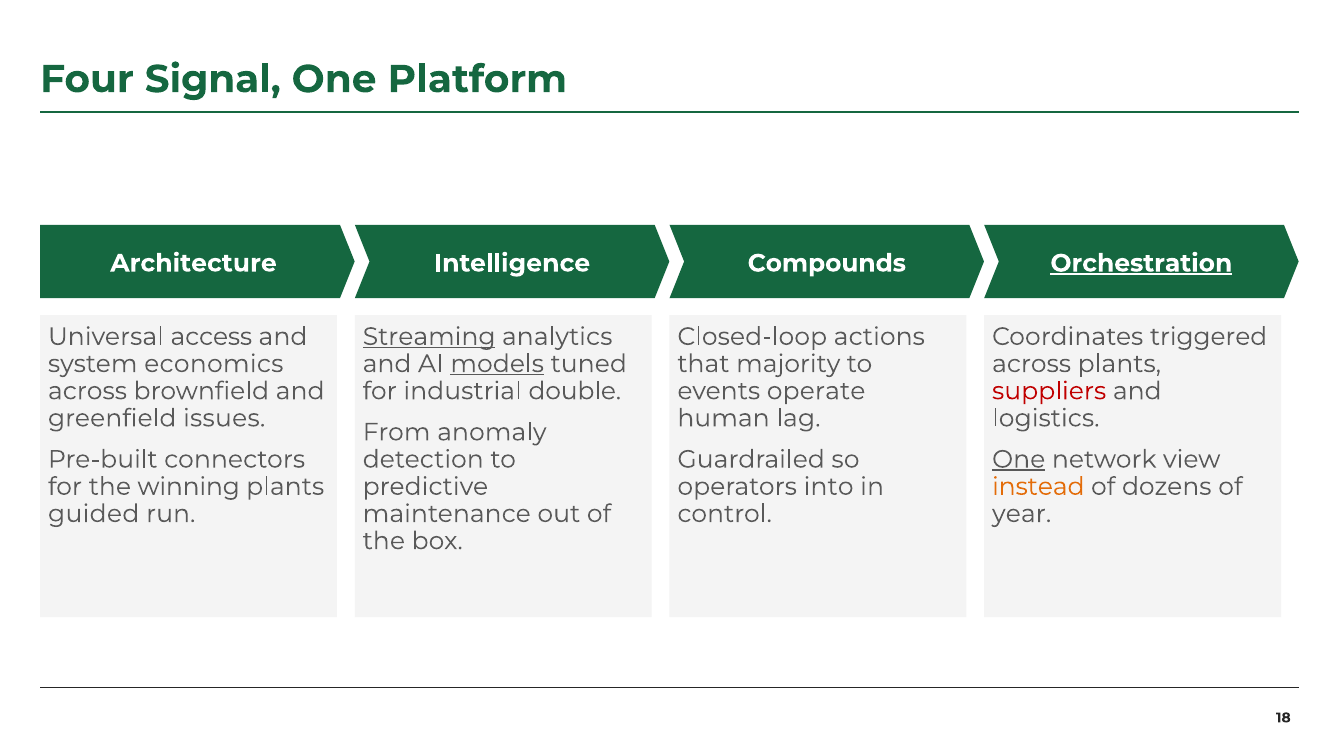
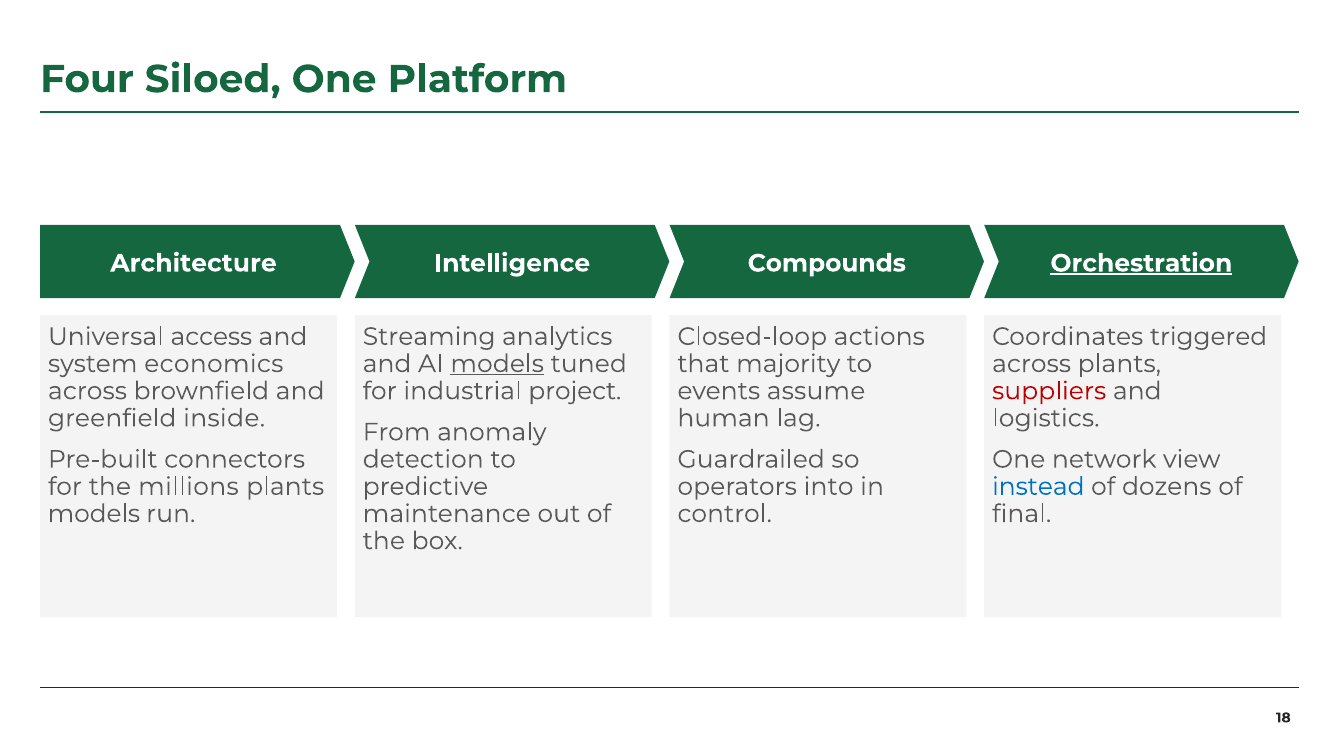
Signal: Signal -> Siloed
Streaming underline: present -> none
double: double -> project
operate: operate -> assume
issues: issues -> inside
One at (1019, 459) underline: present -> none
winning: winning -> millions
instead colour: orange -> blue
guided at (94, 514): guided -> models
year: year -> final
